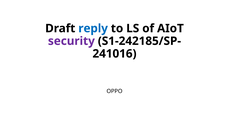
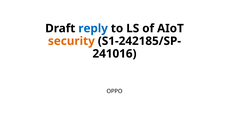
security colour: purple -> orange
